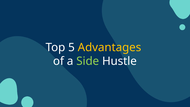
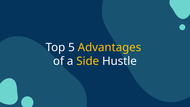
Side colour: light green -> yellow
